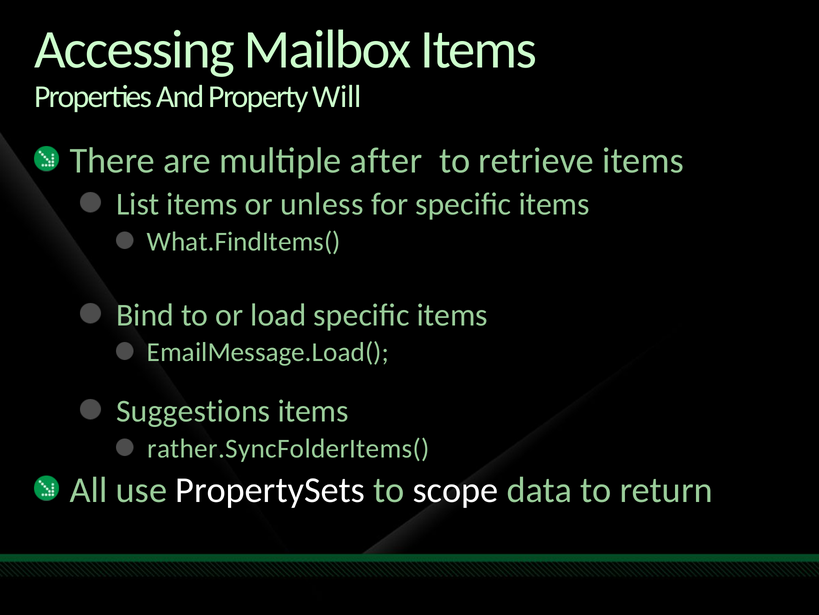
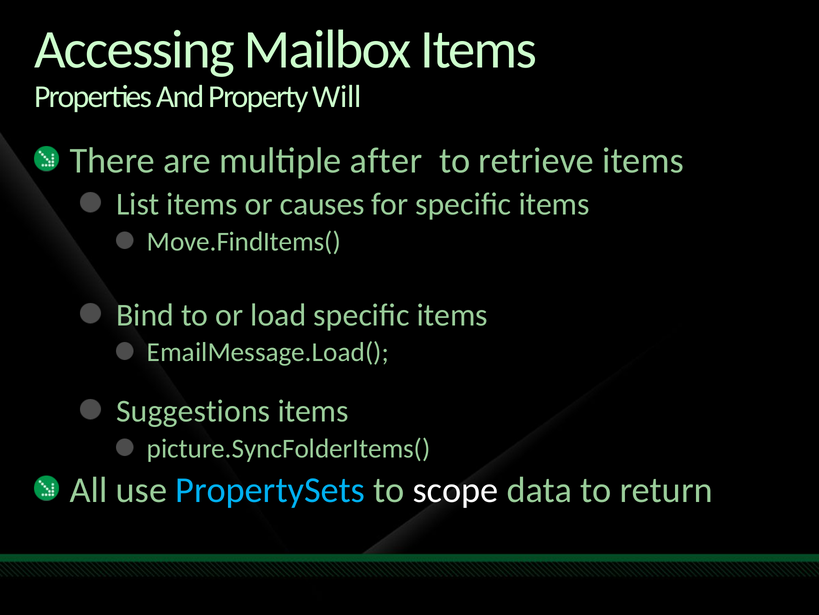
unless: unless -> causes
What.FindItems(: What.FindItems( -> Move.FindItems(
rather.SyncFolderItems(: rather.SyncFolderItems( -> picture.SyncFolderItems(
PropertySets colour: white -> light blue
